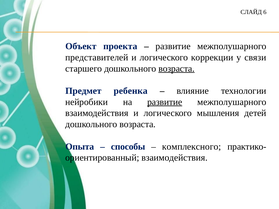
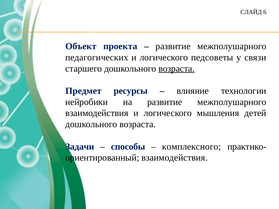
представителей: представителей -> педагогических
коррекции: коррекции -> педсоветы
ребенка: ребенка -> ресурсы
развитие at (165, 102) underline: present -> none
Опыта: Опыта -> Задачи
